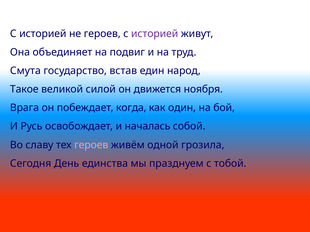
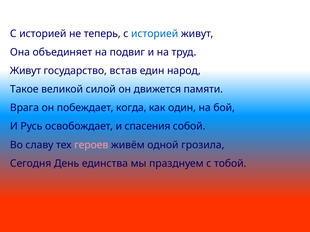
не героев: героев -> теперь
историей at (155, 34) colour: purple -> blue
Смута at (25, 71): Смута -> Живут
ноября: ноября -> памяти
началась: началась -> спасения
